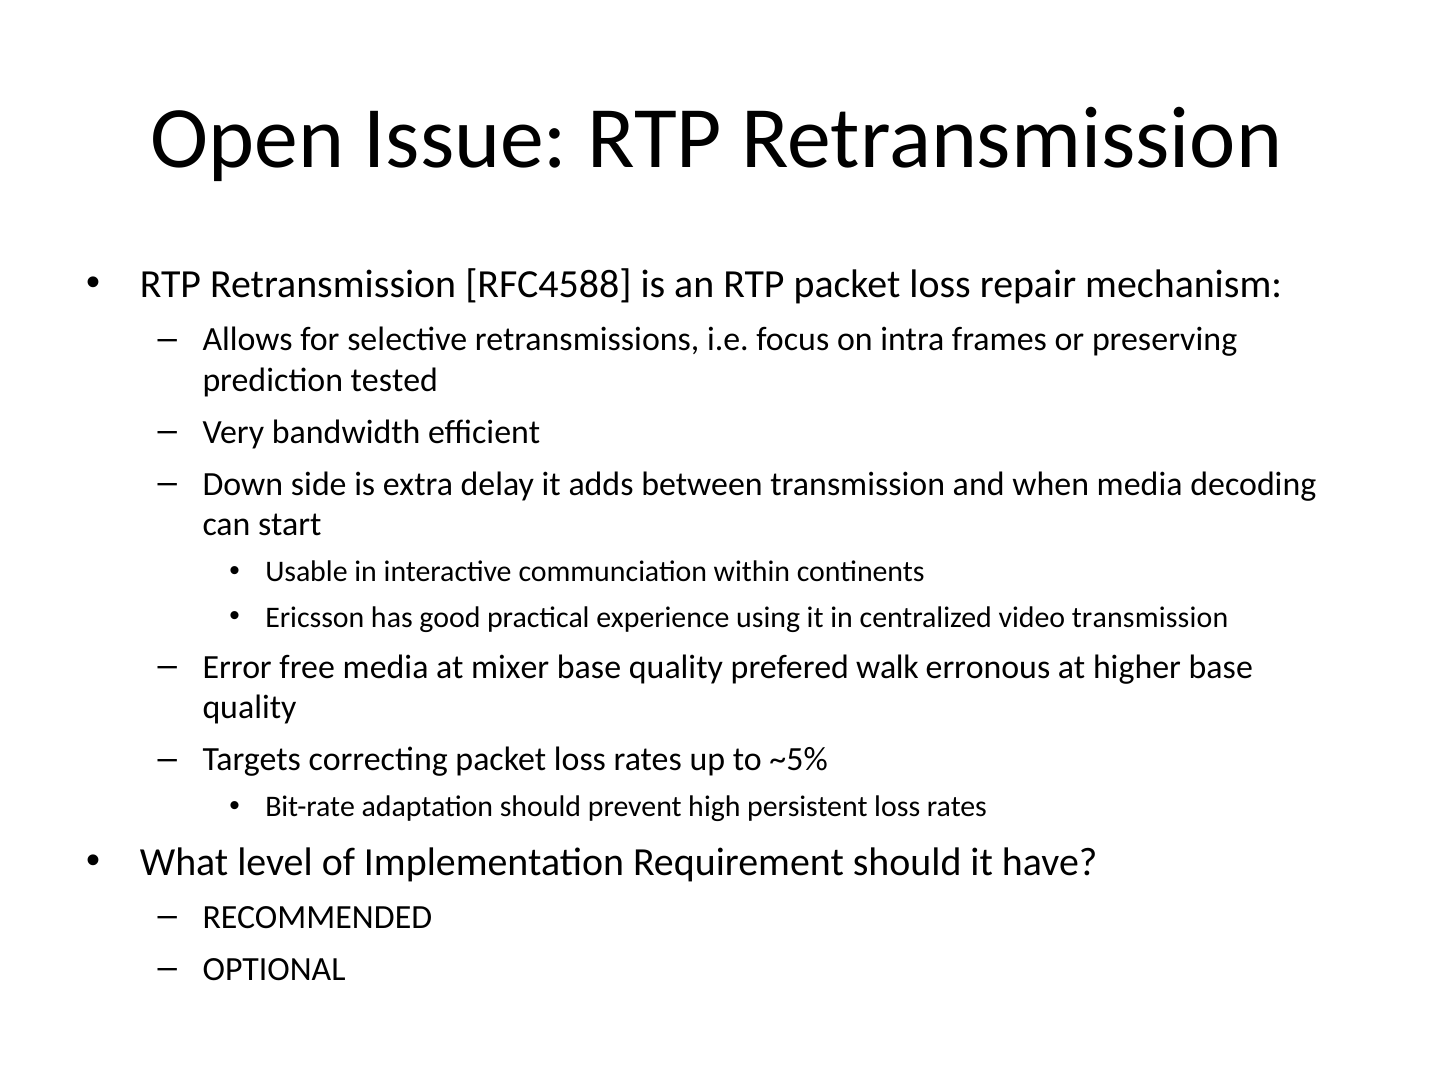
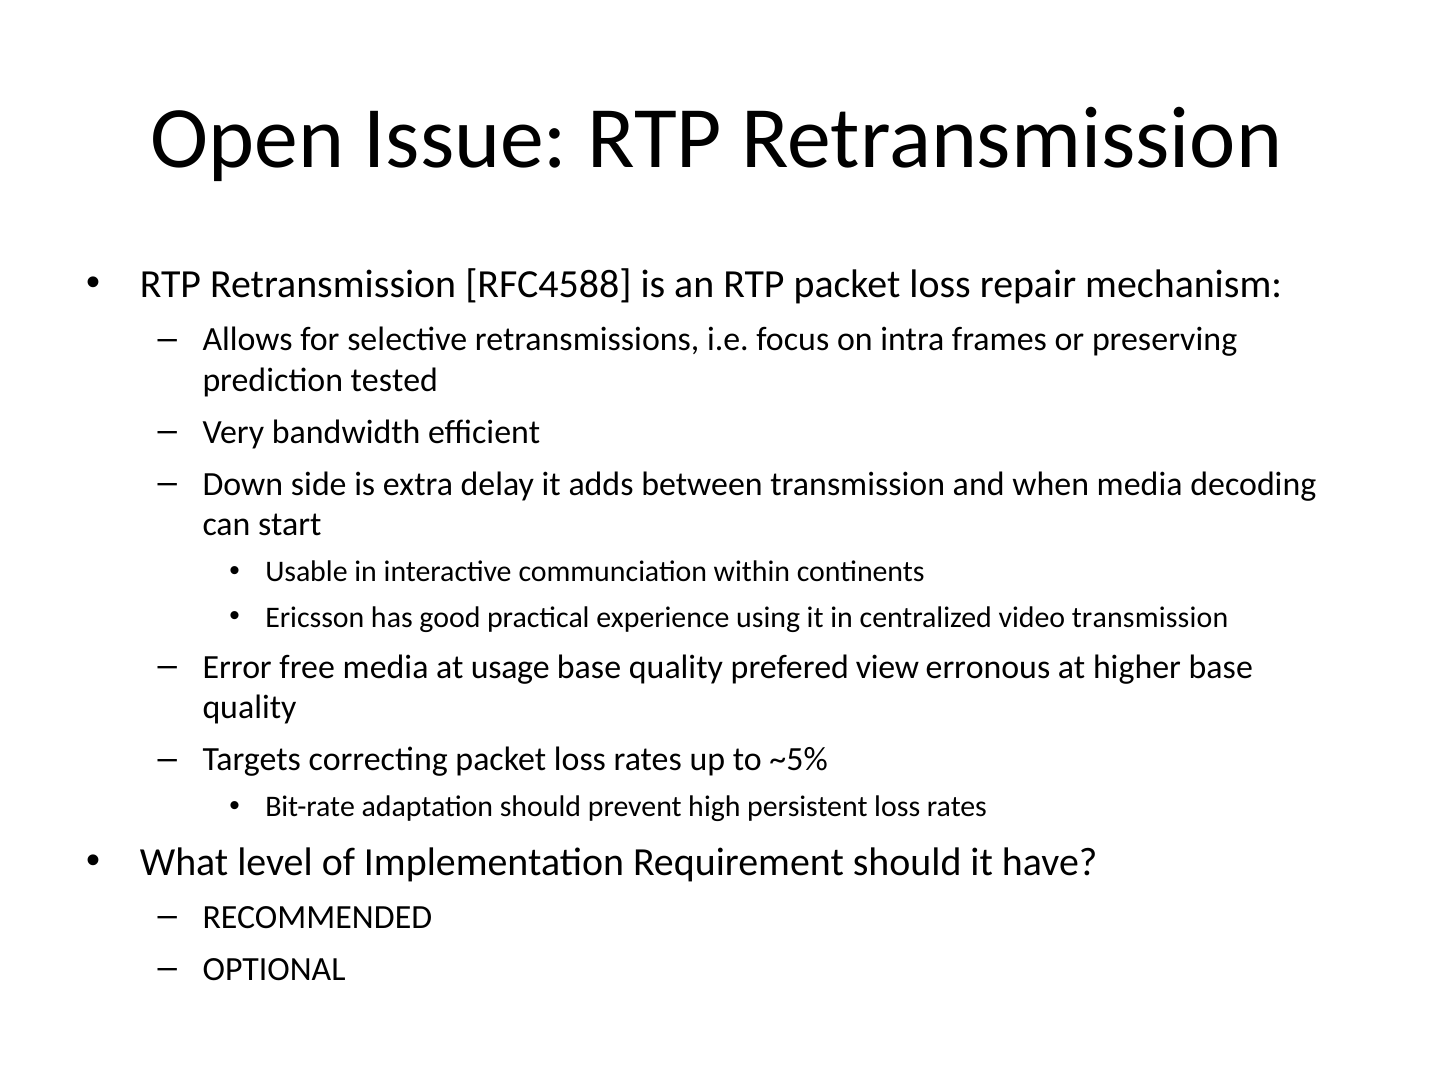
mixer: mixer -> usage
walk: walk -> view
